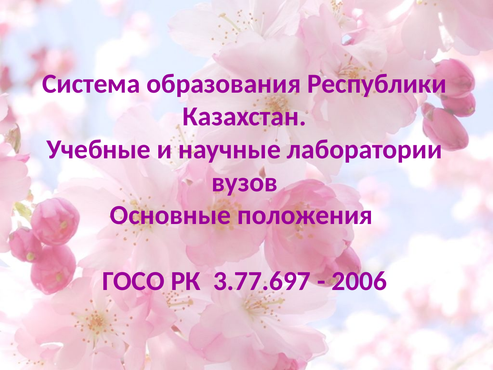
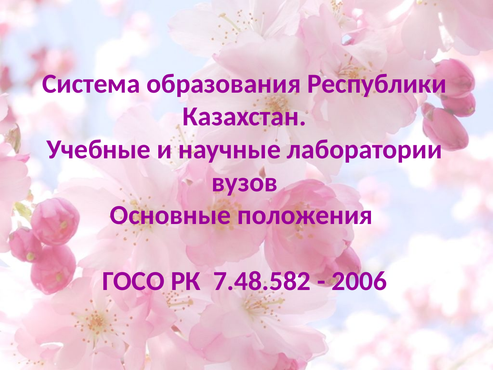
3.77.697: 3.77.697 -> 7.48.582
